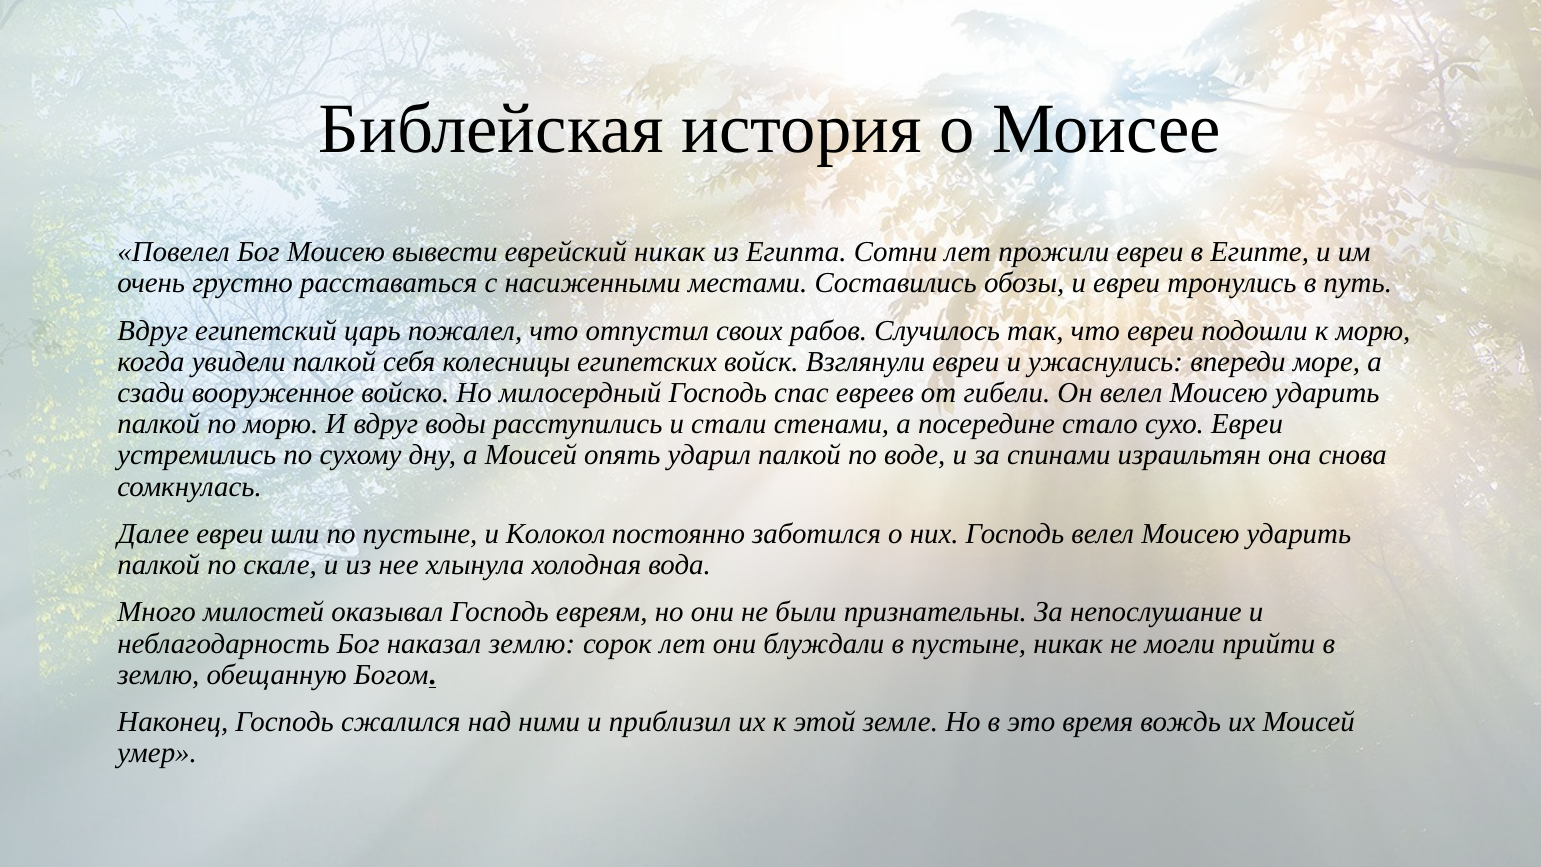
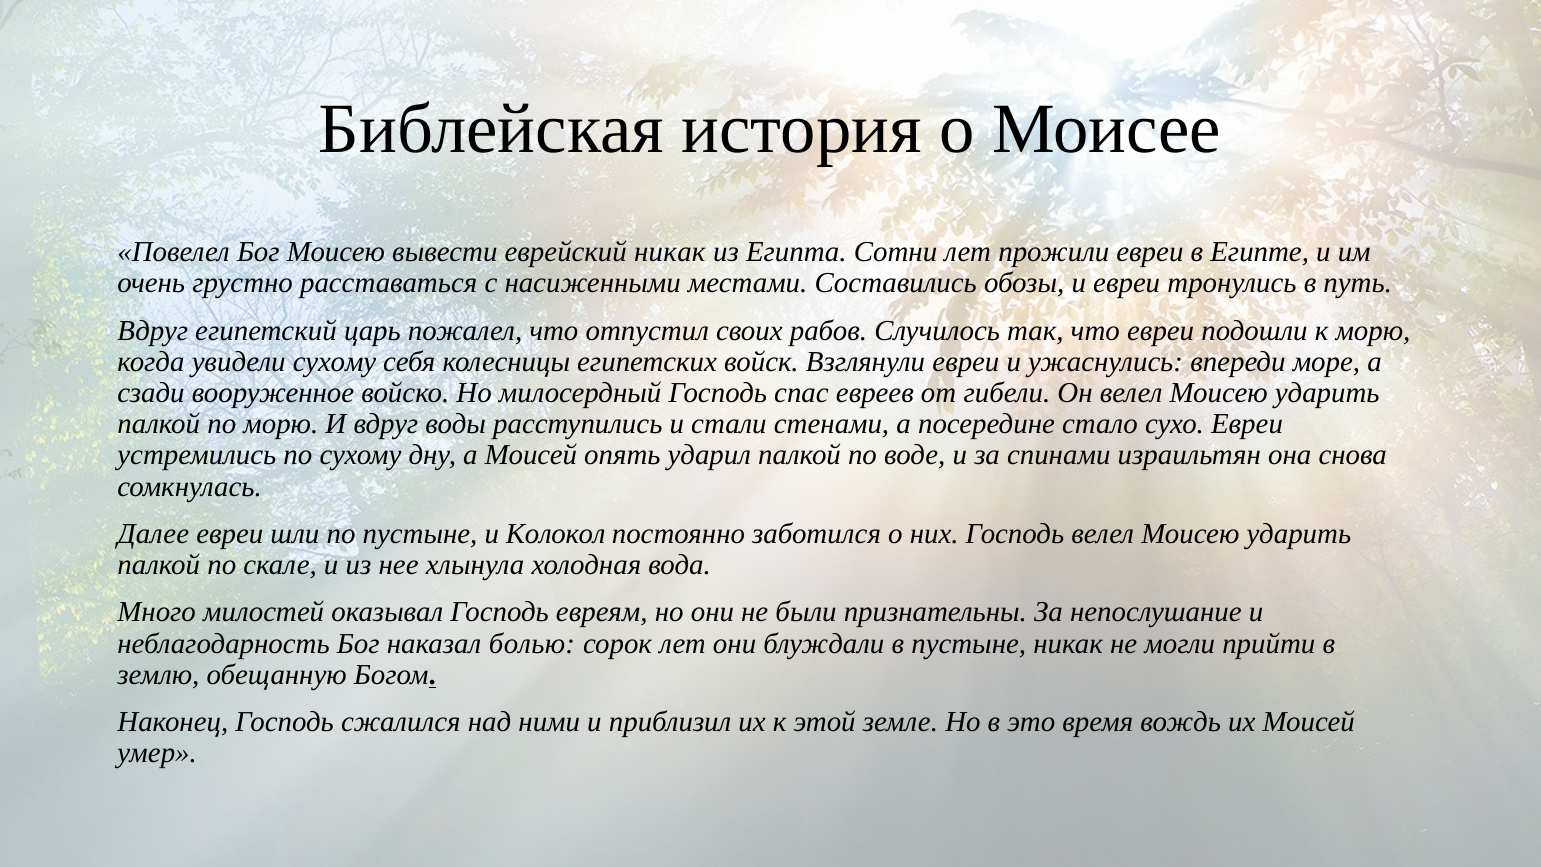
увидели палкой: палкой -> сухому
наказал землю: землю -> болью
